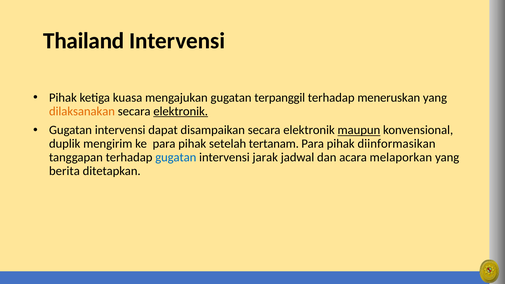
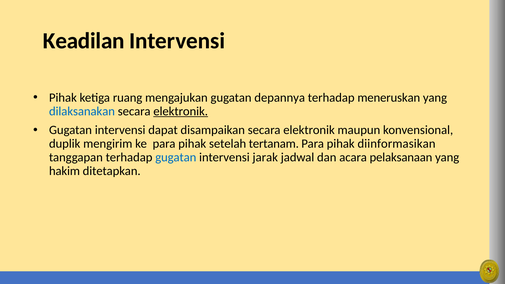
Thailand: Thailand -> Keadilan
kuasa: kuasa -> ruang
terpanggil: terpanggil -> depannya
dilaksanakan colour: orange -> blue
maupun underline: present -> none
melaporkan: melaporkan -> pelaksanaan
berita: berita -> hakim
